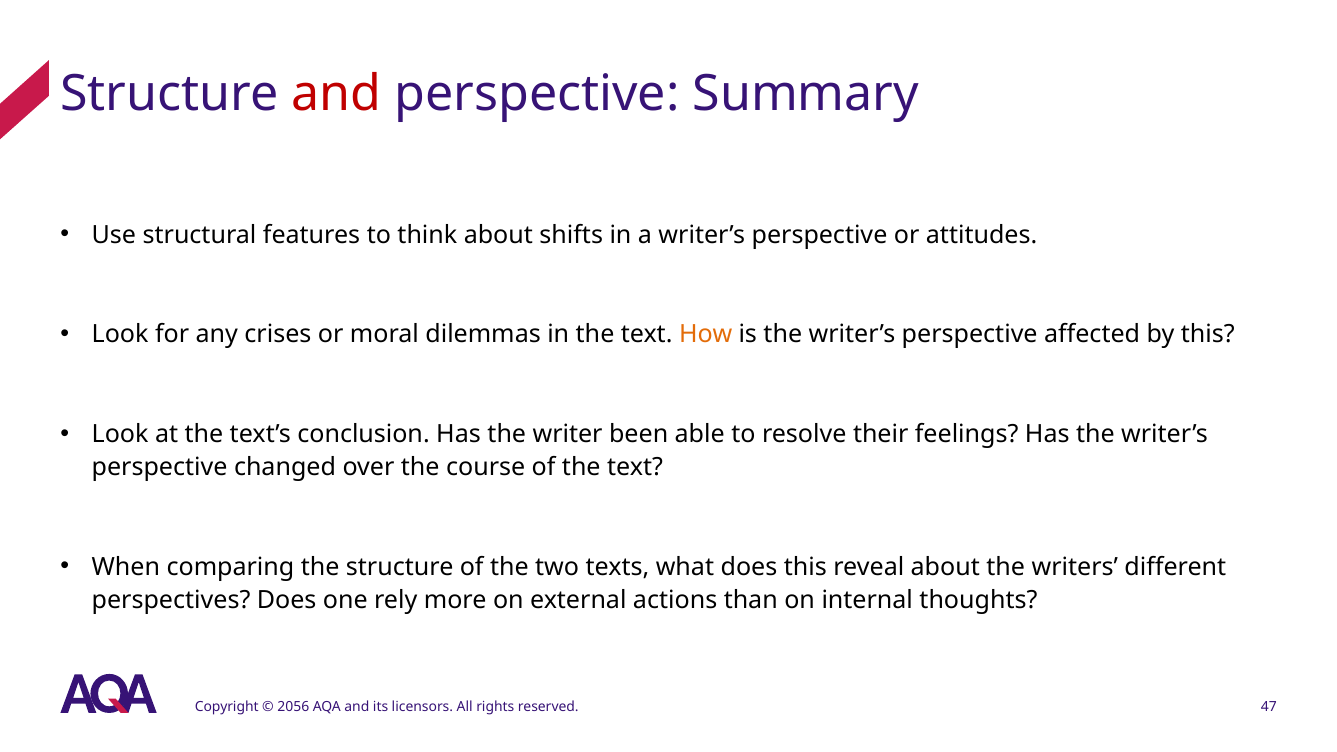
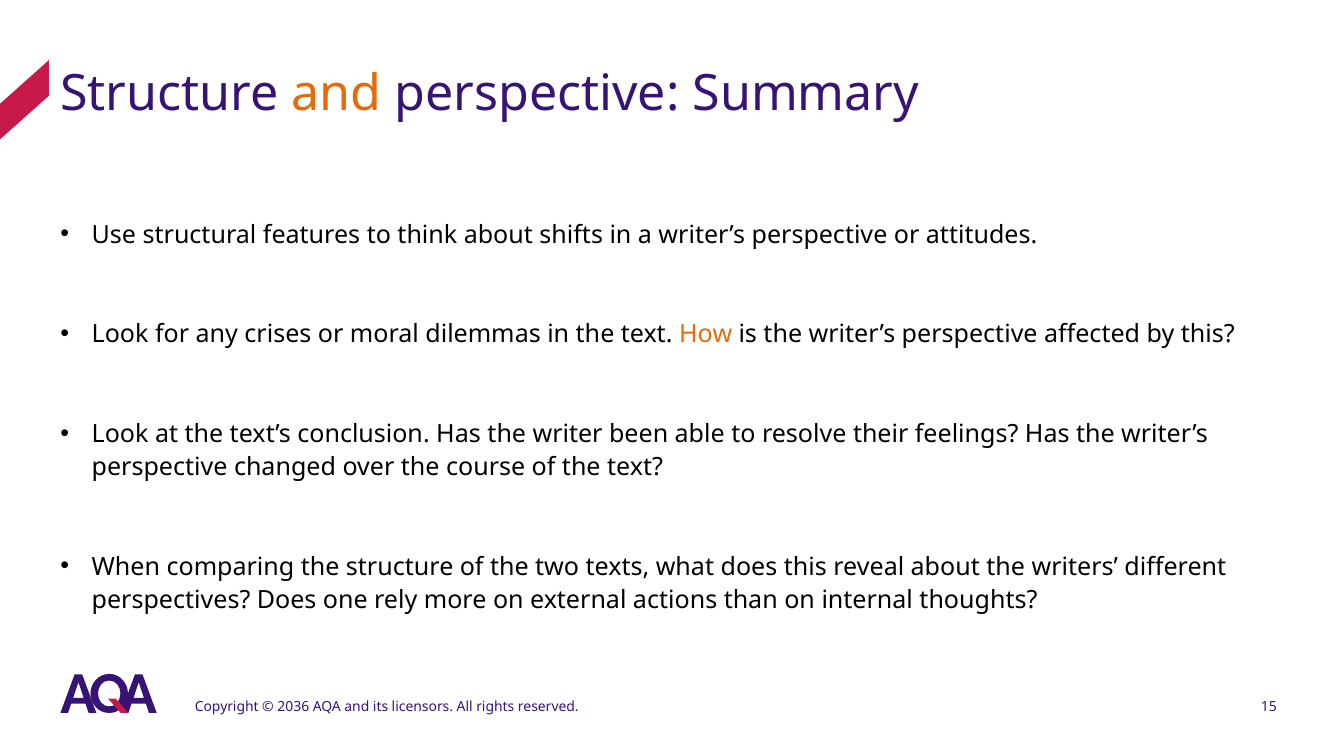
and at (337, 94) colour: red -> orange
2056: 2056 -> 2036
47: 47 -> 15
